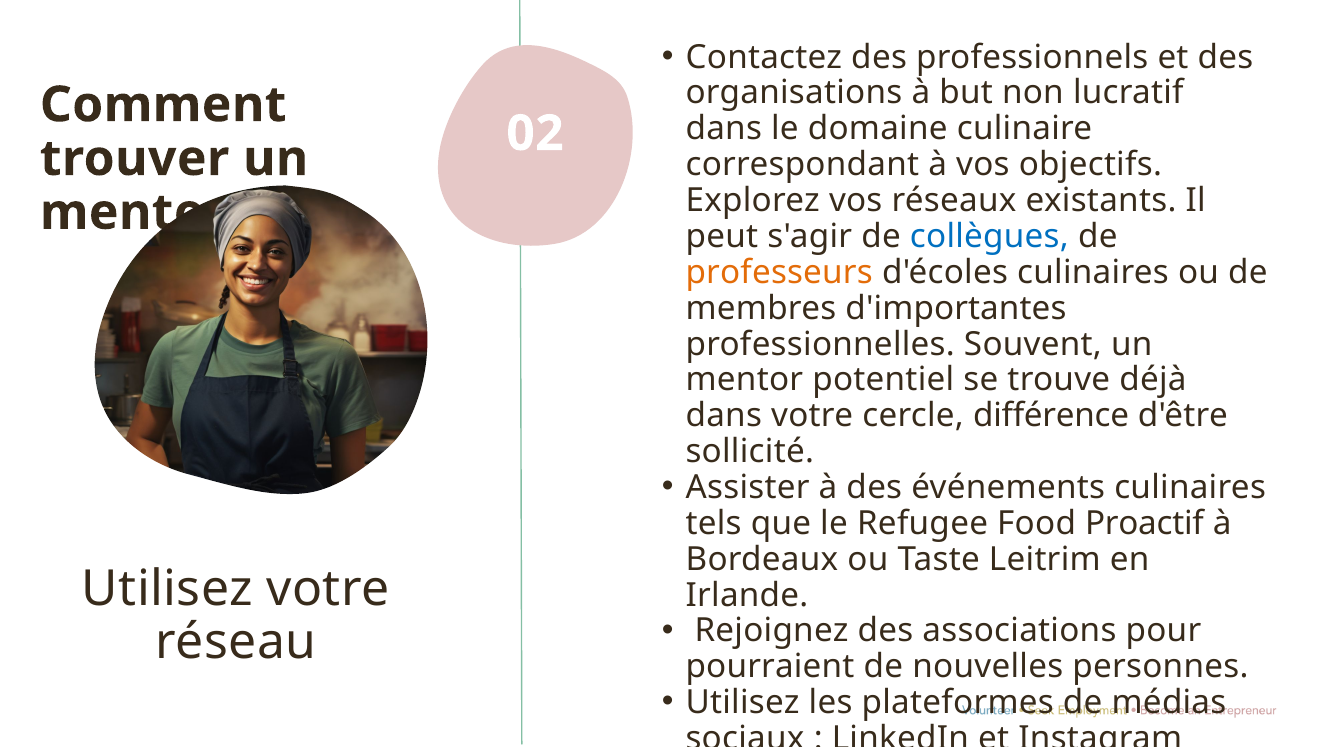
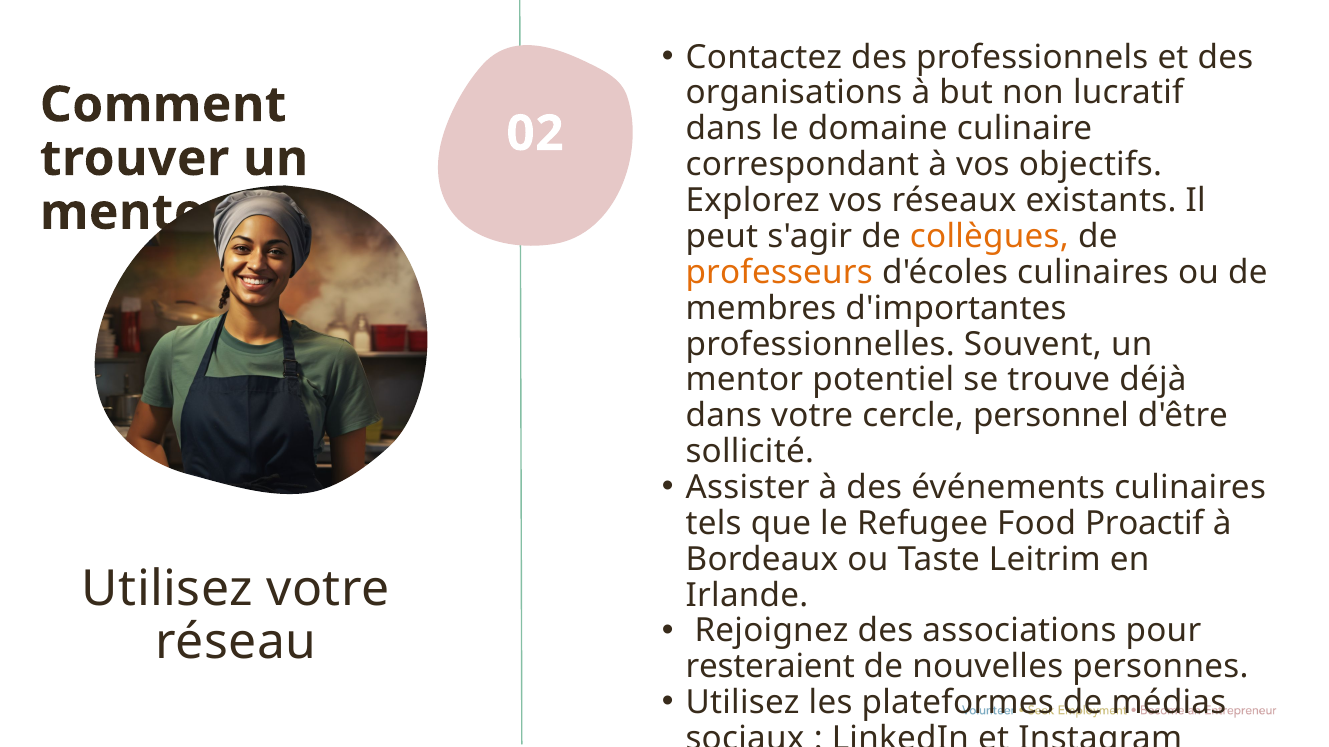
collègues colour: blue -> orange
différence: différence -> personnel
pourraient: pourraient -> resteraient
